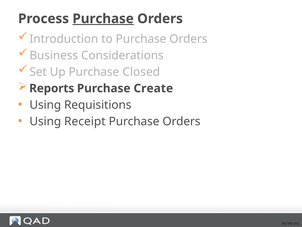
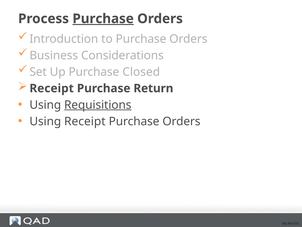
Reports at (52, 88): Reports -> Receipt
Create: Create -> Return
Requisitions underline: none -> present
